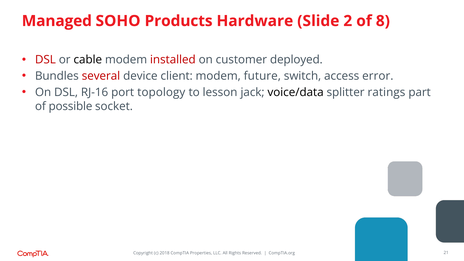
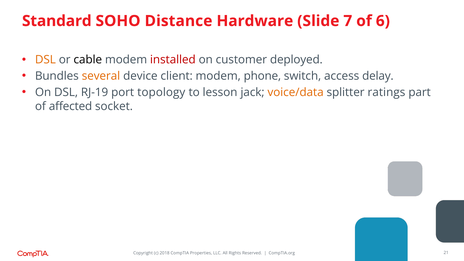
Managed: Managed -> Standard
Products: Products -> Distance
2: 2 -> 7
8: 8 -> 6
DSL at (45, 60) colour: red -> orange
several colour: red -> orange
future: future -> phone
error: error -> delay
RJ-16: RJ-16 -> RJ-19
voice/data colour: black -> orange
possible: possible -> affected
